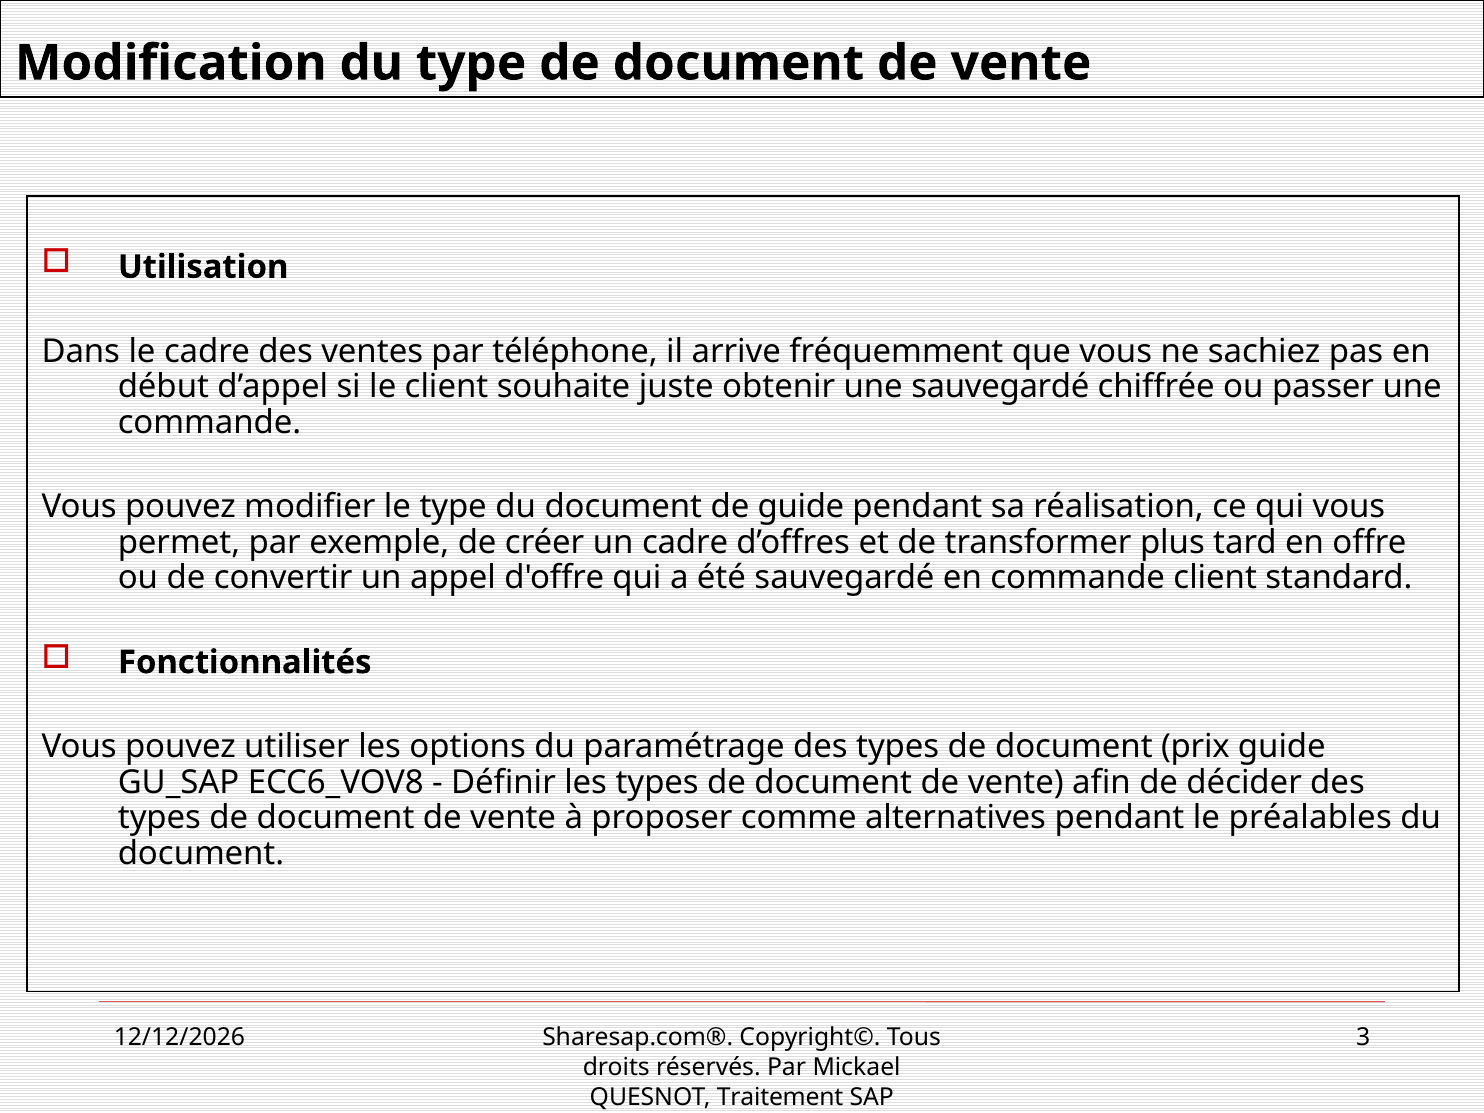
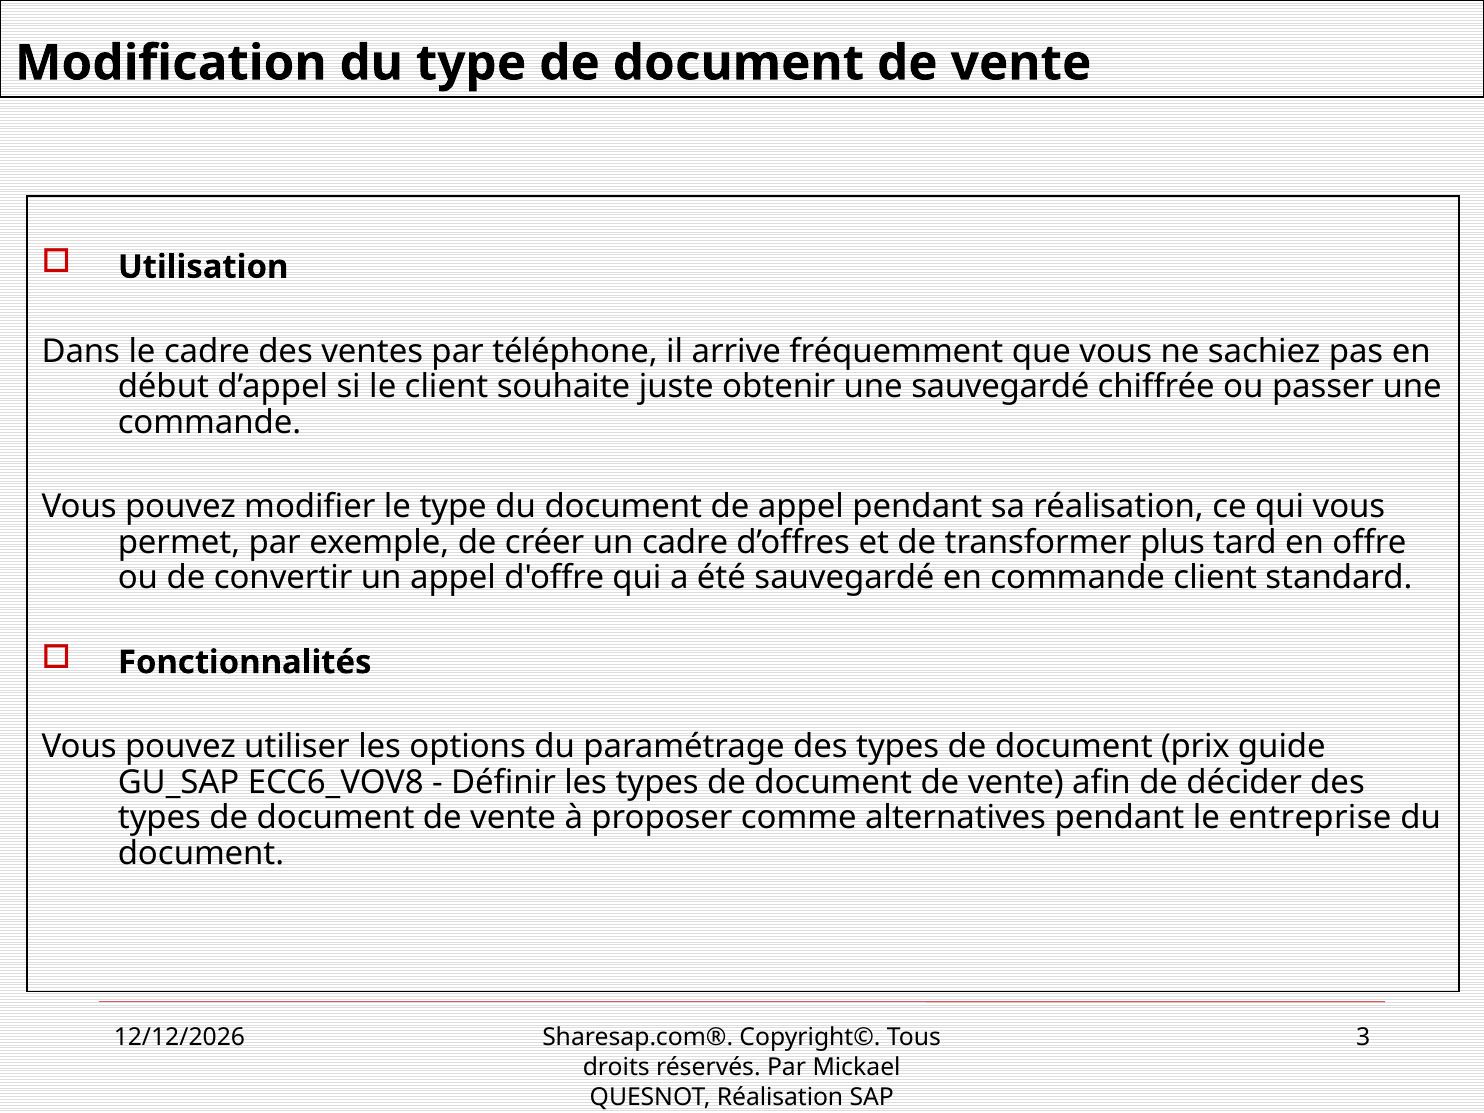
de guide: guide -> appel
préalables: préalables -> entreprise
QUESNOT Traitement: Traitement -> Réalisation
